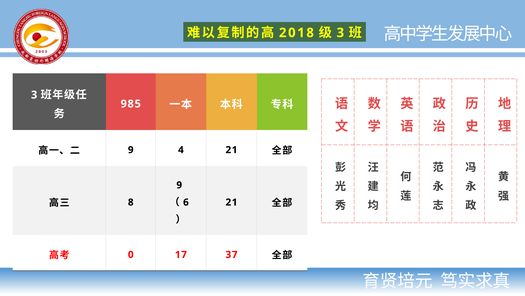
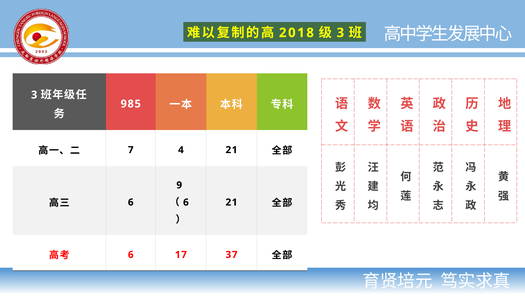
9 at (131, 150): 9 -> 7
8 at (131, 202): 8 -> 6
0 at (131, 254): 0 -> 6
